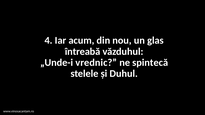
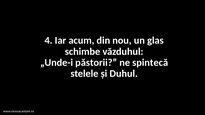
întreabă: întreabă -> schimbe
vrednic: vrednic -> păstorii
